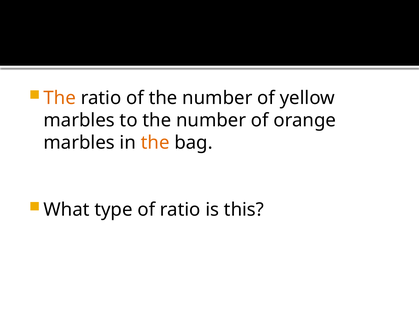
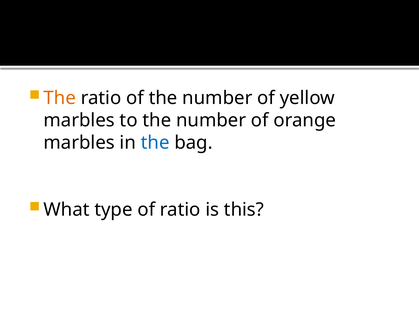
the at (155, 143) colour: orange -> blue
